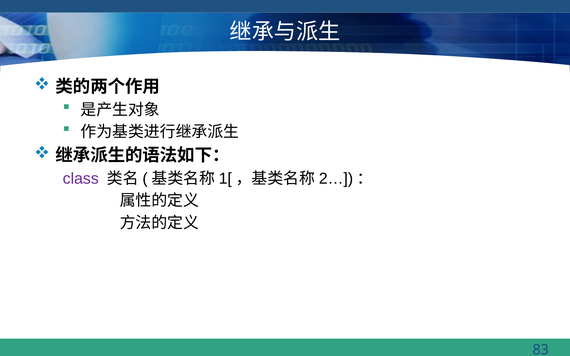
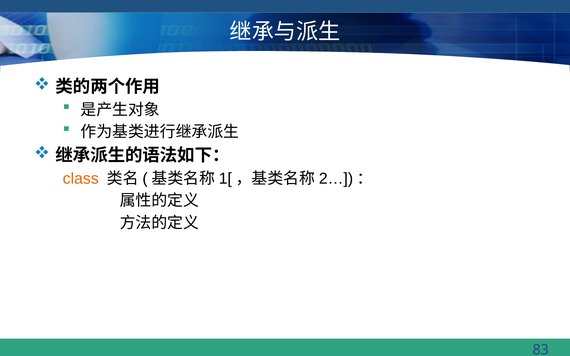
class colour: purple -> orange
